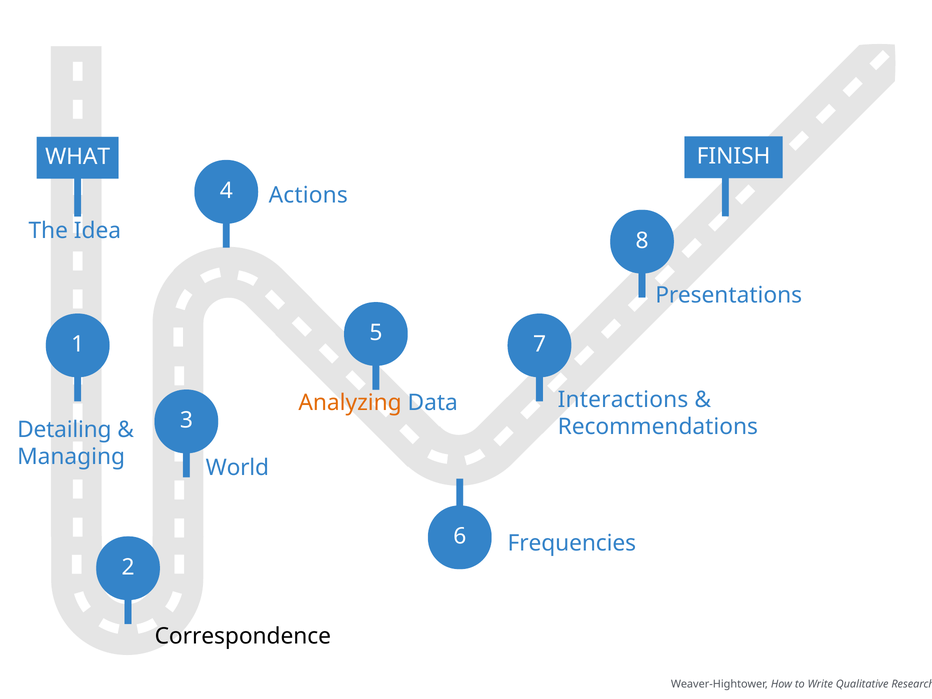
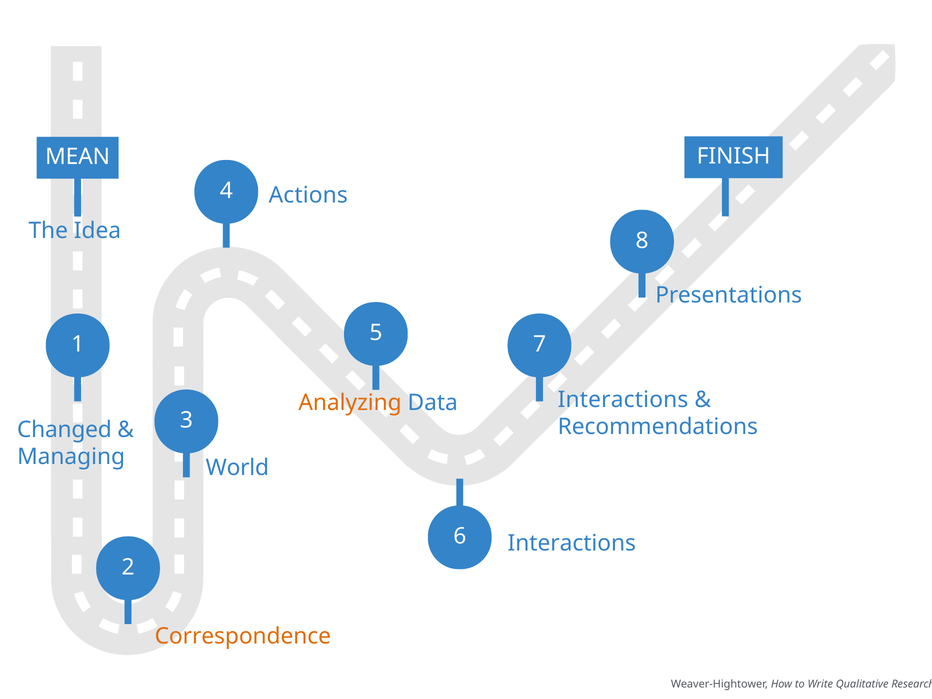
WHAT: WHAT -> MEAN
Detailing: Detailing -> Changed
Frequencies at (572, 543): Frequencies -> Interactions
Correspondence colour: black -> orange
